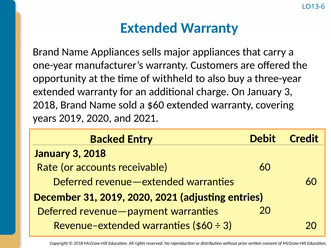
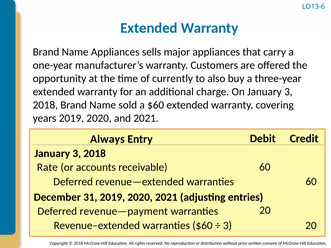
withheld: withheld -> currently
Backed: Backed -> Always
